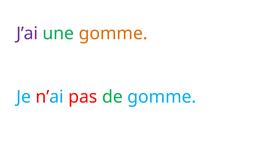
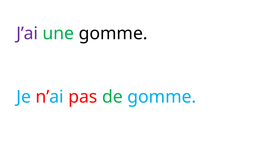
gomme at (113, 34) colour: orange -> black
